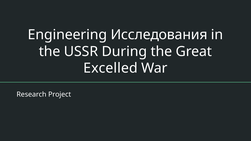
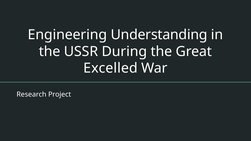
Исследования: Исследования -> Understanding
